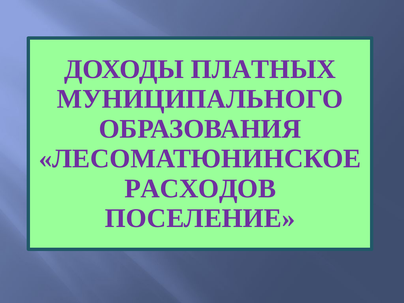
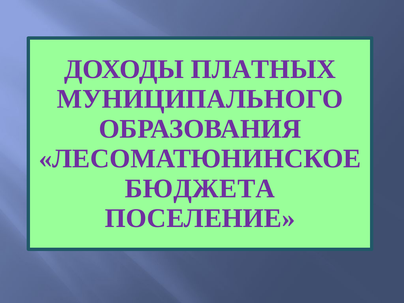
РАСХОДОВ: РАСХОДОВ -> БЮДЖЕТА
